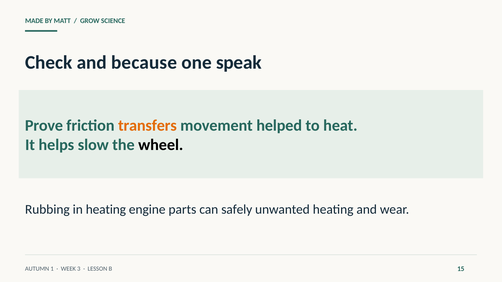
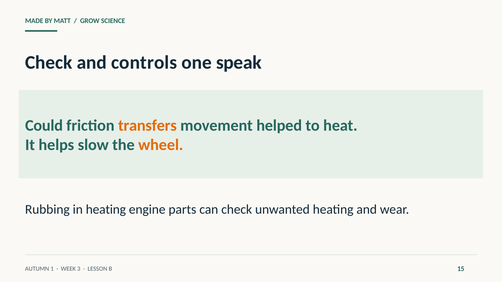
because: because -> controls
Prove: Prove -> Could
wheel colour: black -> orange
can safely: safely -> check
